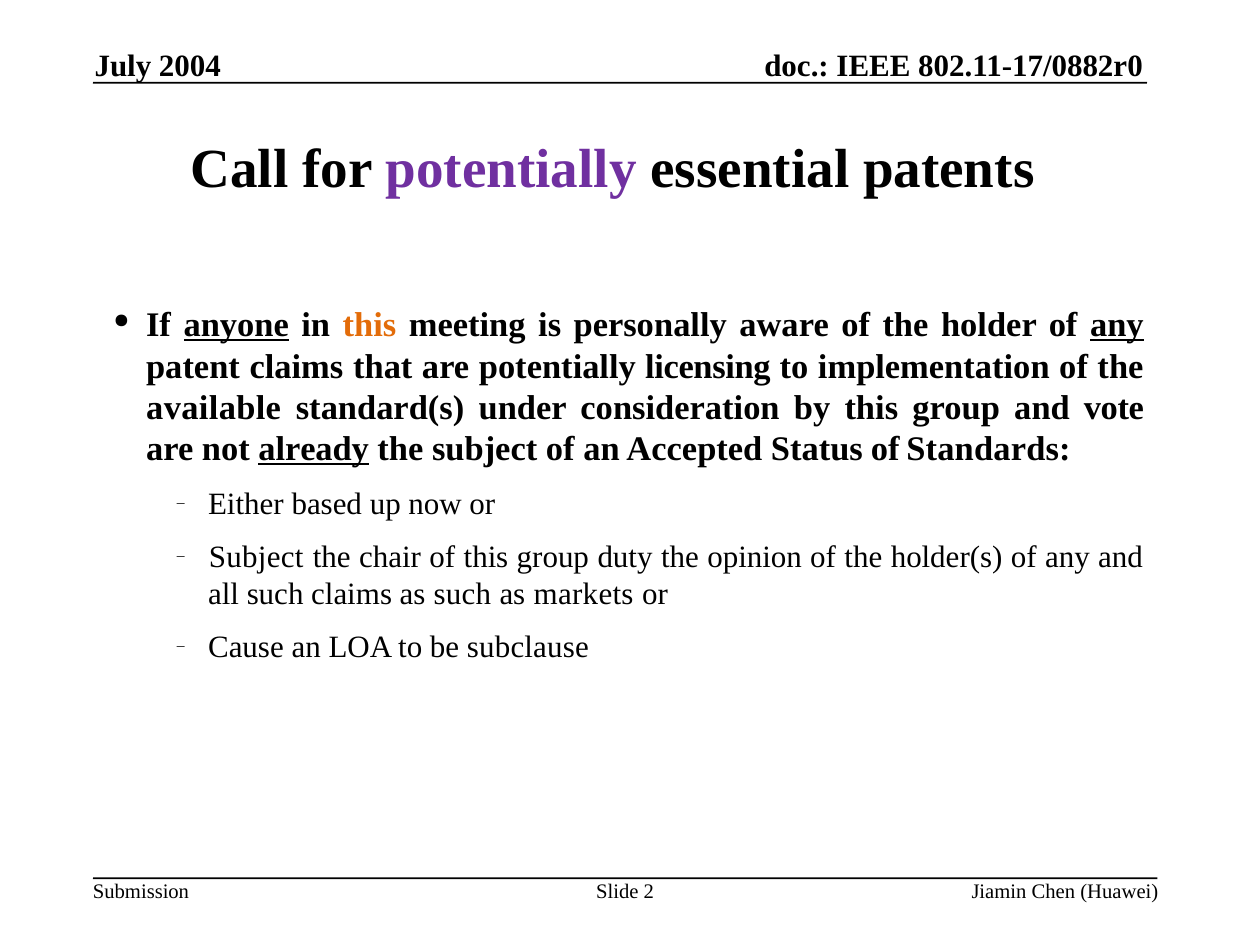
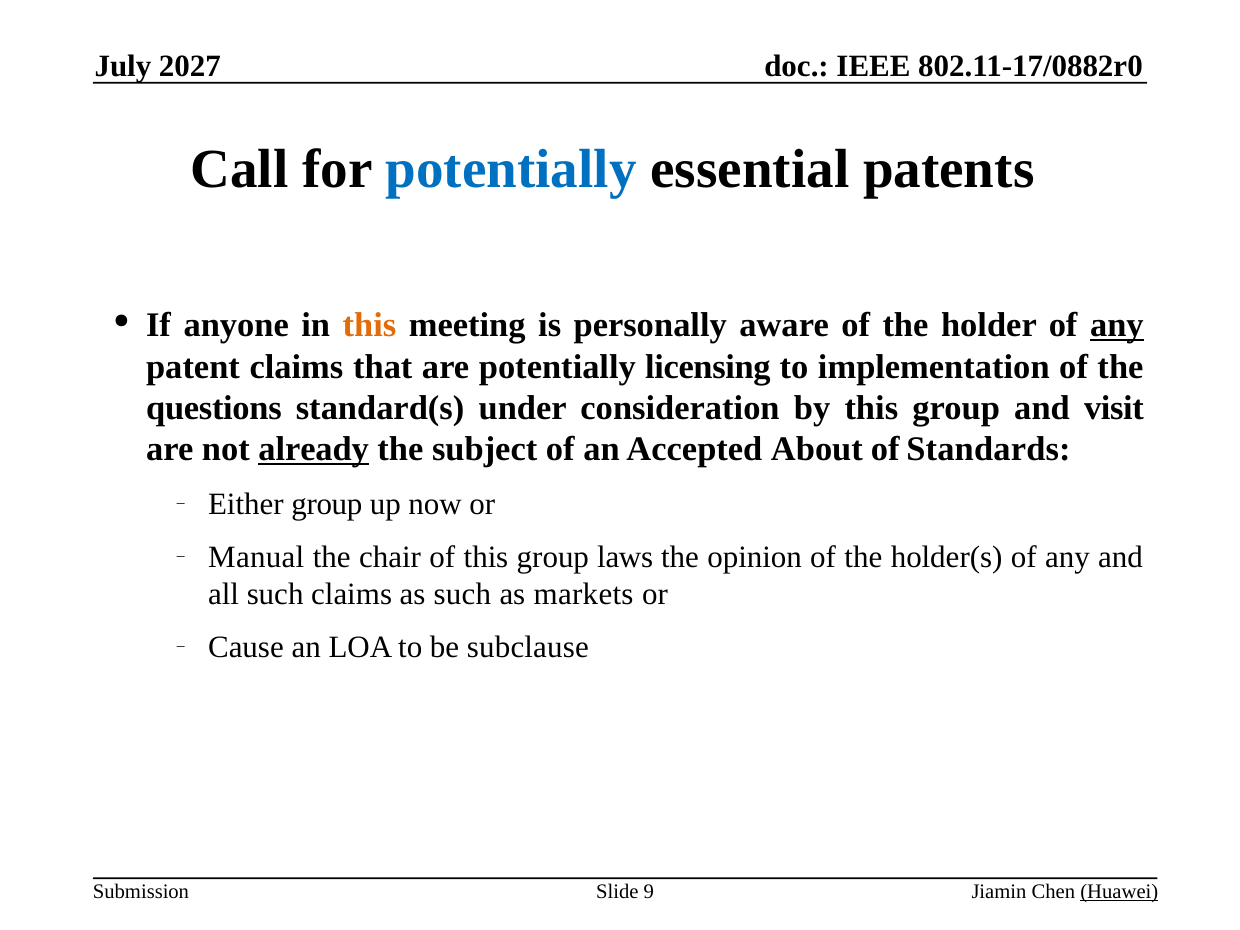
2004: 2004 -> 2027
potentially at (511, 169) colour: purple -> blue
anyone underline: present -> none
available: available -> questions
vote: vote -> visit
Status: Status -> About
Either based: based -> group
Subject at (256, 557): Subject -> Manual
duty: duty -> laws
2: 2 -> 9
Huawei underline: none -> present
